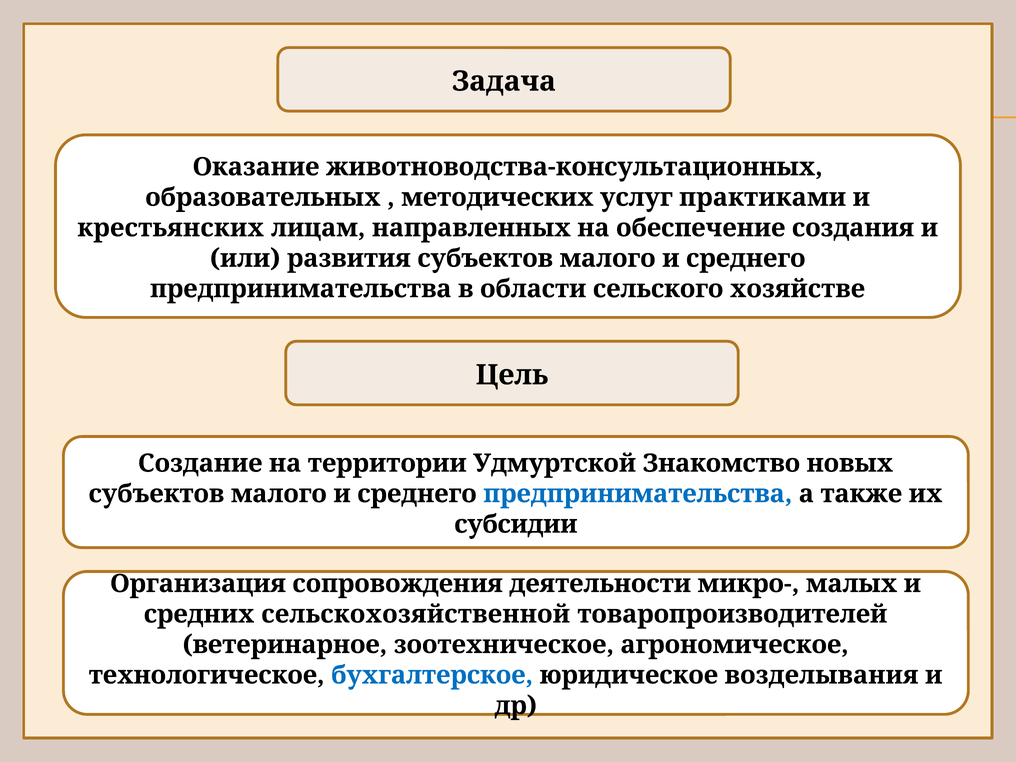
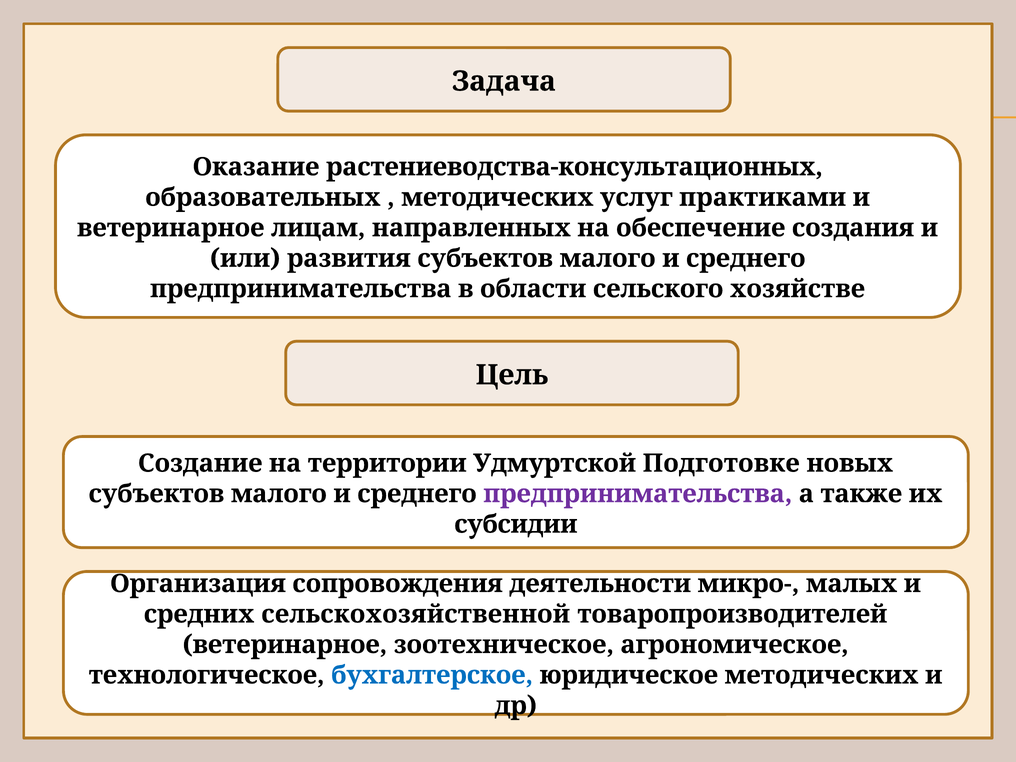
животноводства-консультационных: животноводства-консультационных -> растениеводства-консультационных
крестьянских at (171, 228): крестьянских -> ветеринарное
Знакомство: Знакомство -> Подготовке
предпринимательства at (638, 494) colour: blue -> purple
юридическое возделывания: возделывания -> методических
